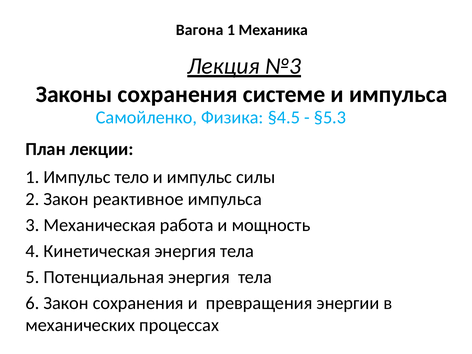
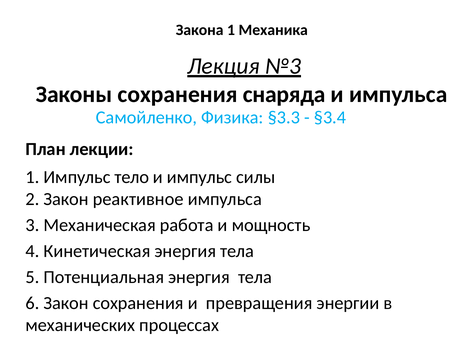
Вагона: Вагона -> Закона
системе: системе -> снаряда
§4.5: §4.5 -> §3.3
§5.3: §5.3 -> §3.4
